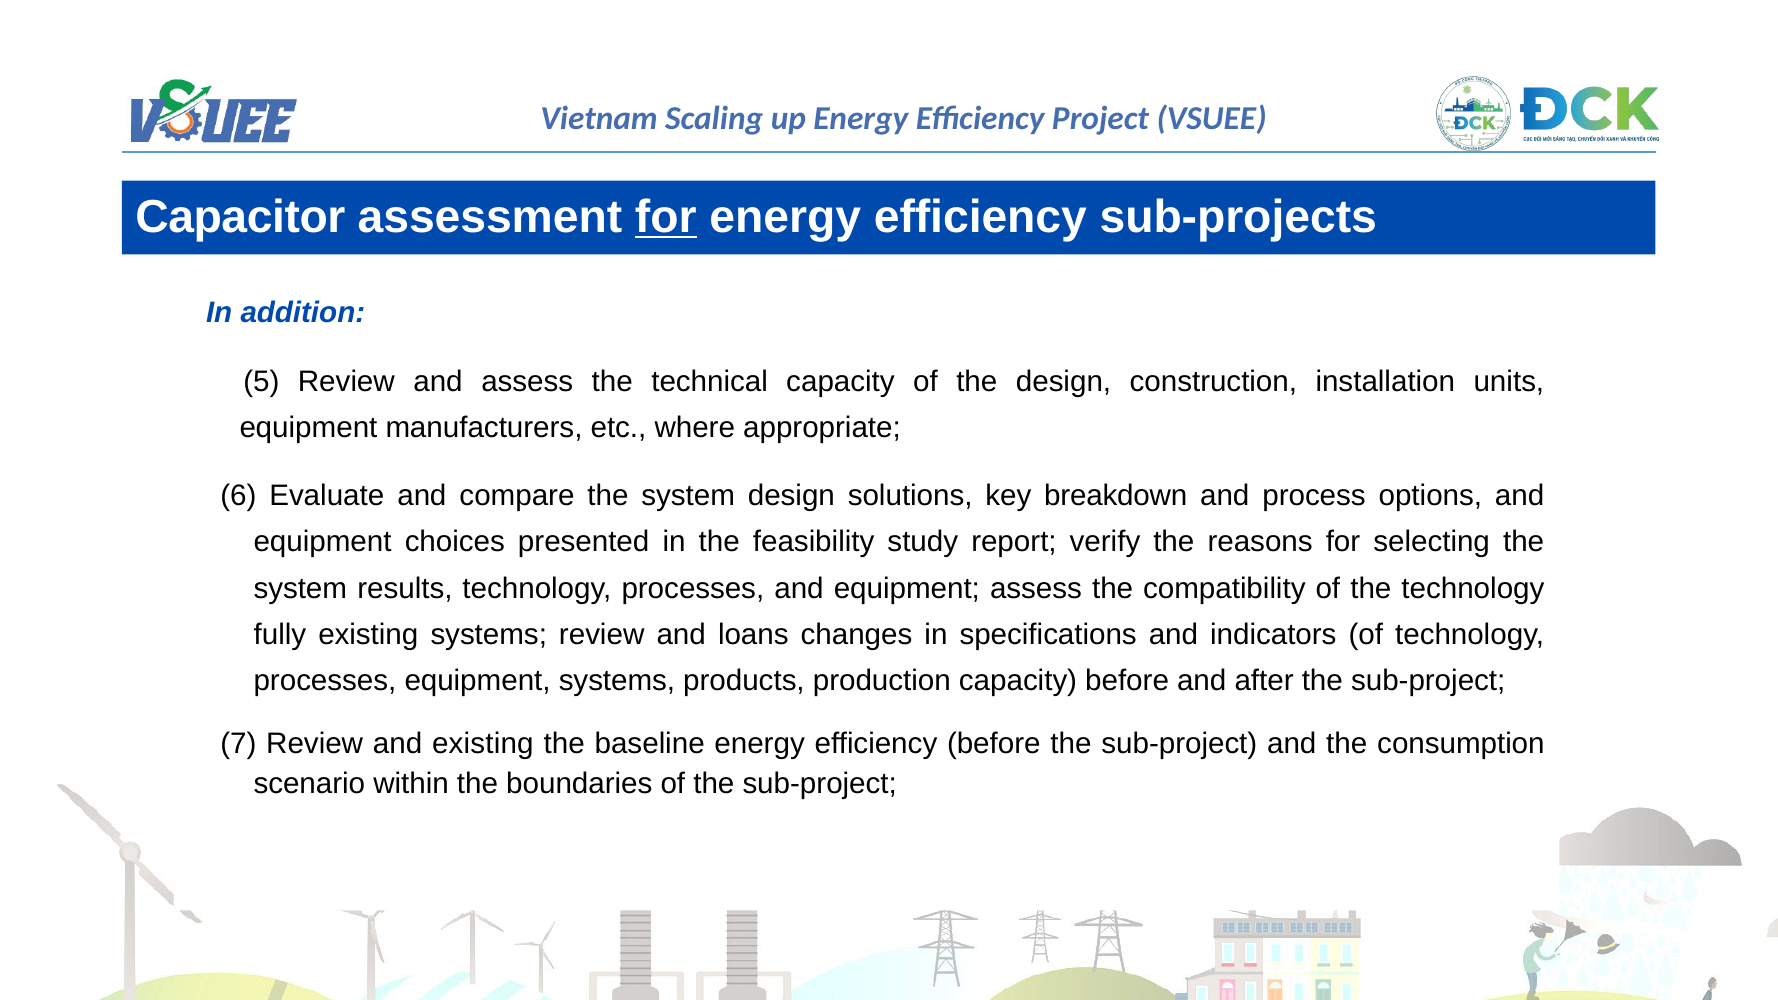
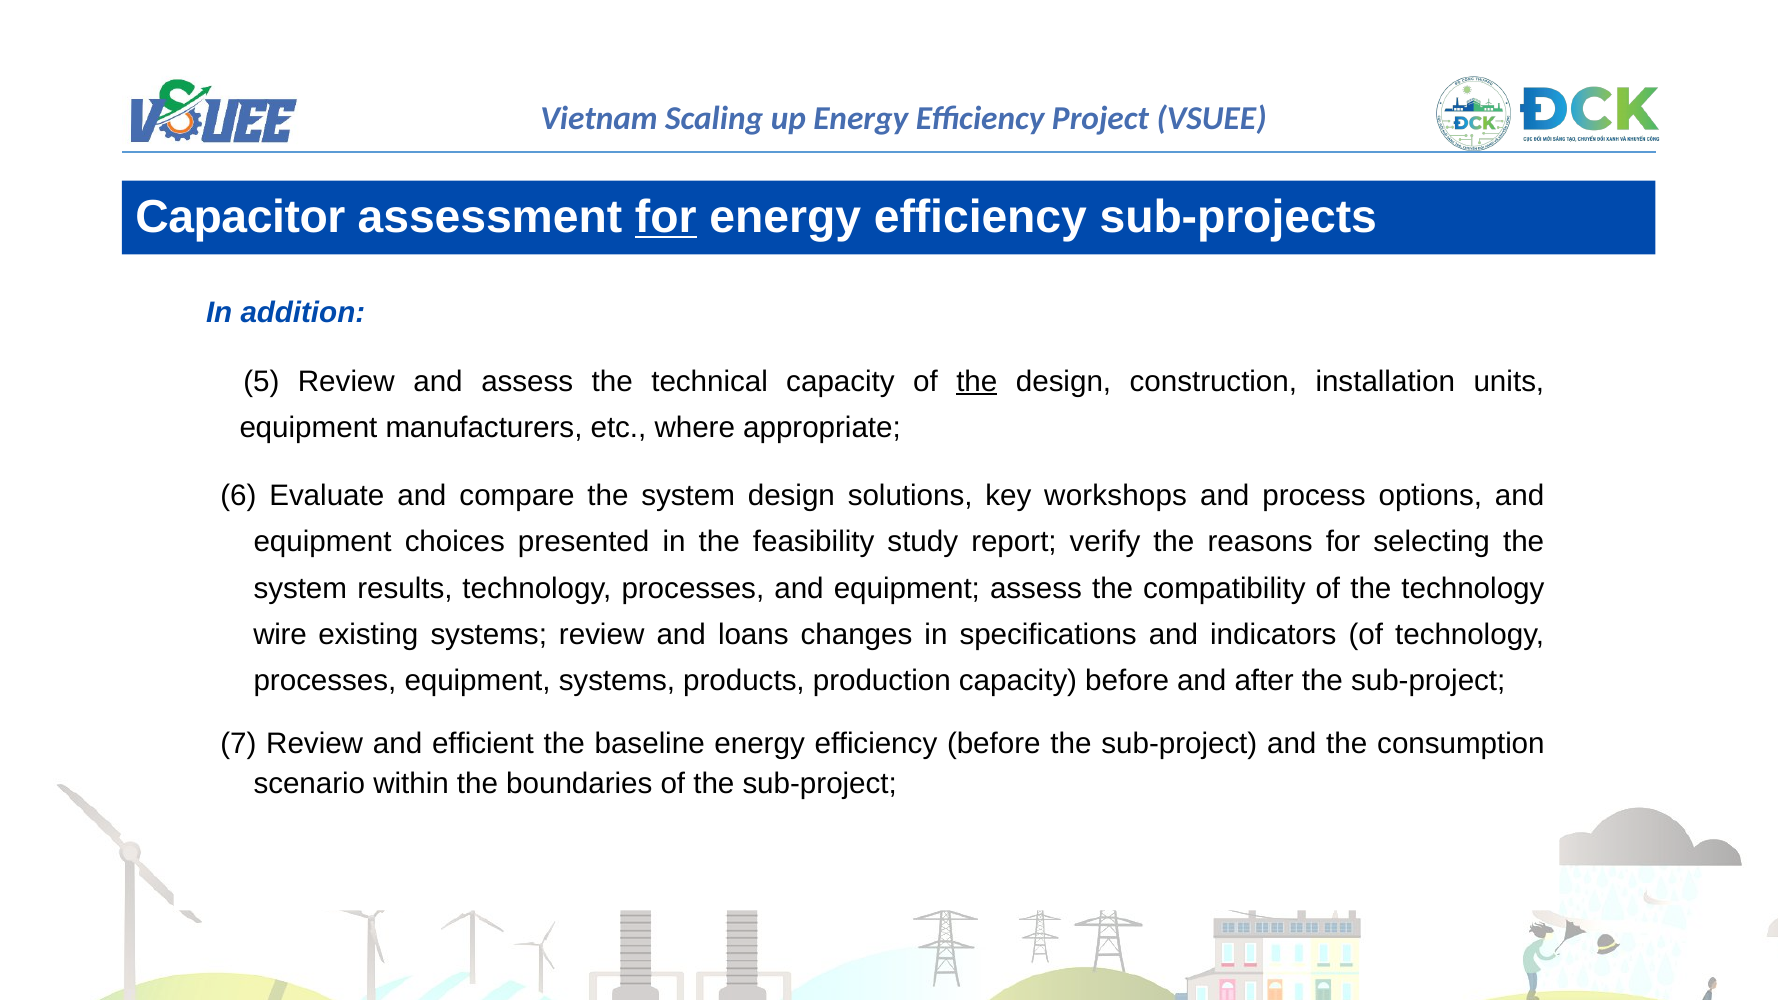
the at (977, 381) underline: none -> present
breakdown: breakdown -> workshops
fully: fully -> wire
and existing: existing -> efficient
